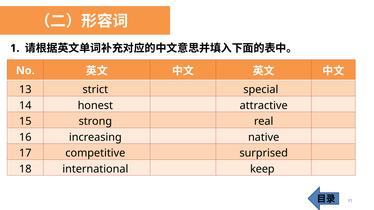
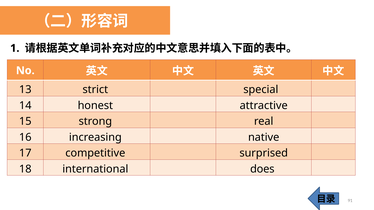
keep: keep -> does
